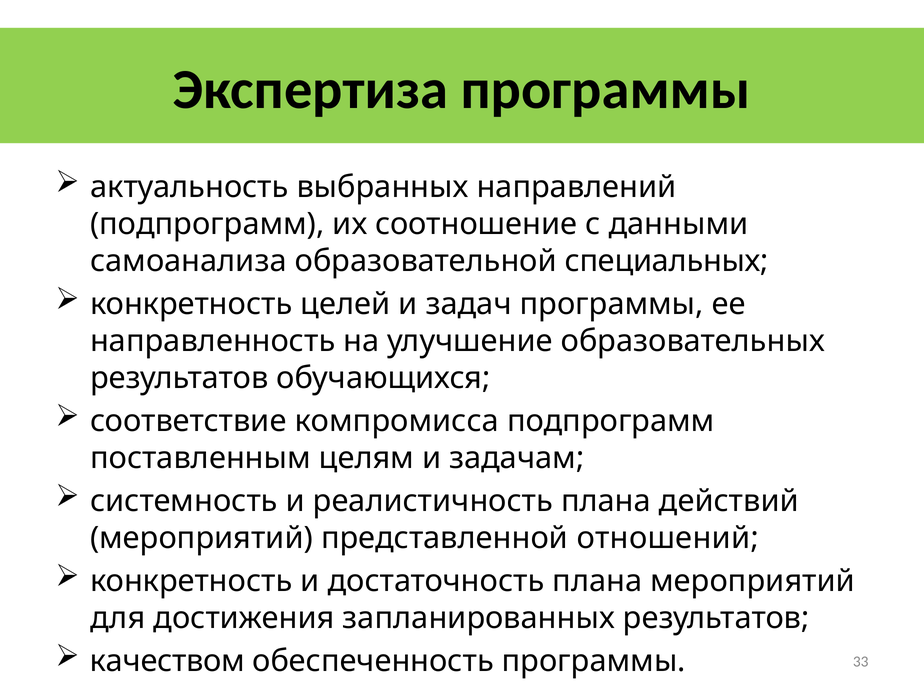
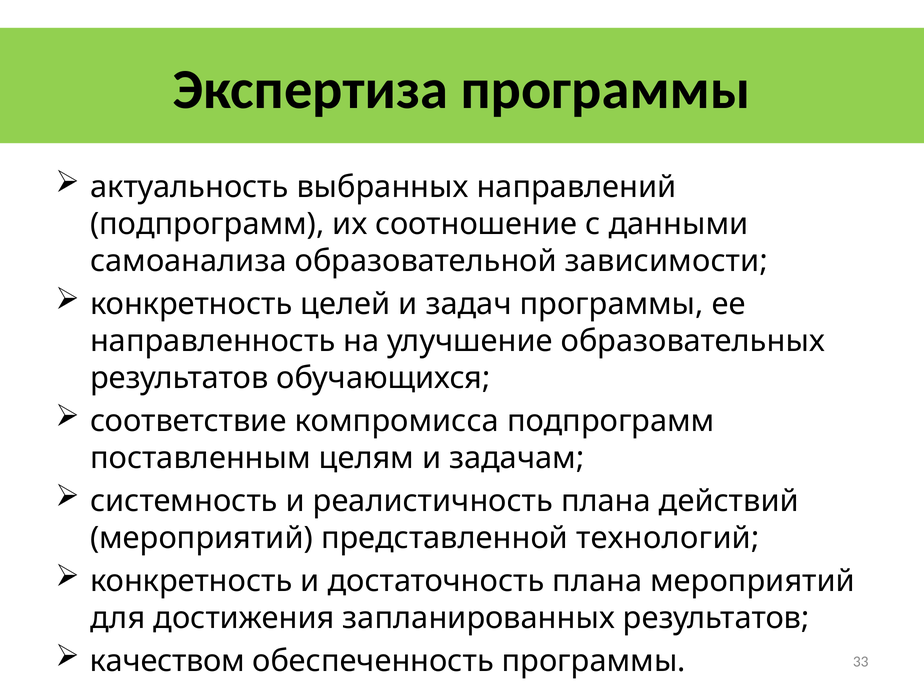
специальных: специальных -> зависимости
отношений: отношений -> технологий
